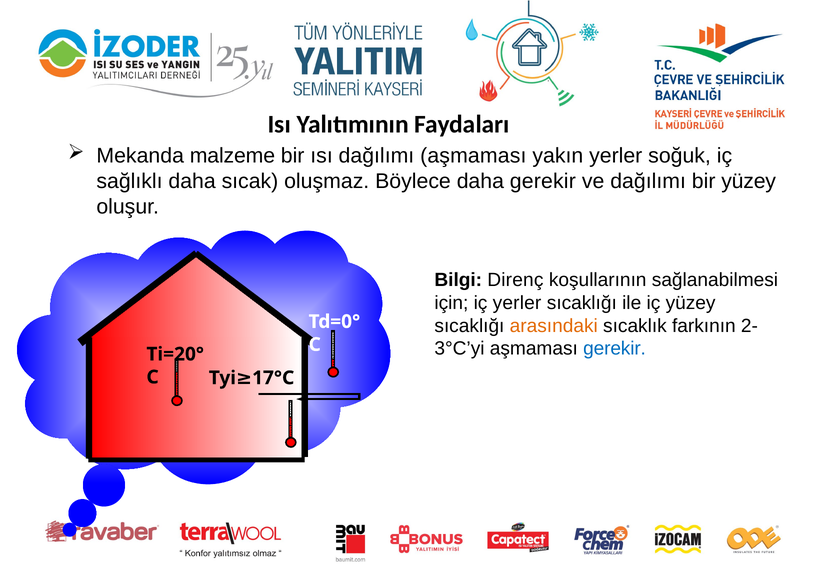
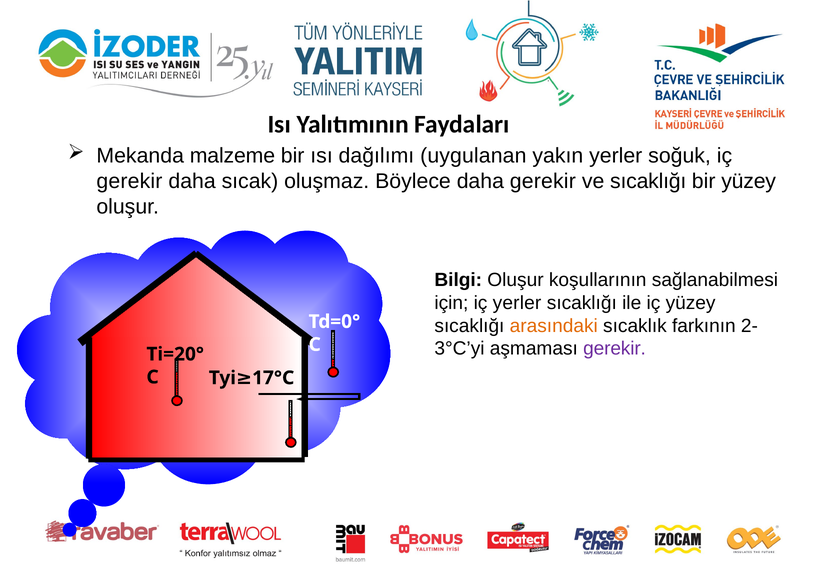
dağılımı aşmaması: aşmaması -> uygulanan
sağlıklı at (130, 181): sağlıklı -> gerekir
ve dağılımı: dağılımı -> sıcaklığı
Bilgi Direnç: Direnç -> Oluşur
gerekir at (615, 349) colour: blue -> purple
